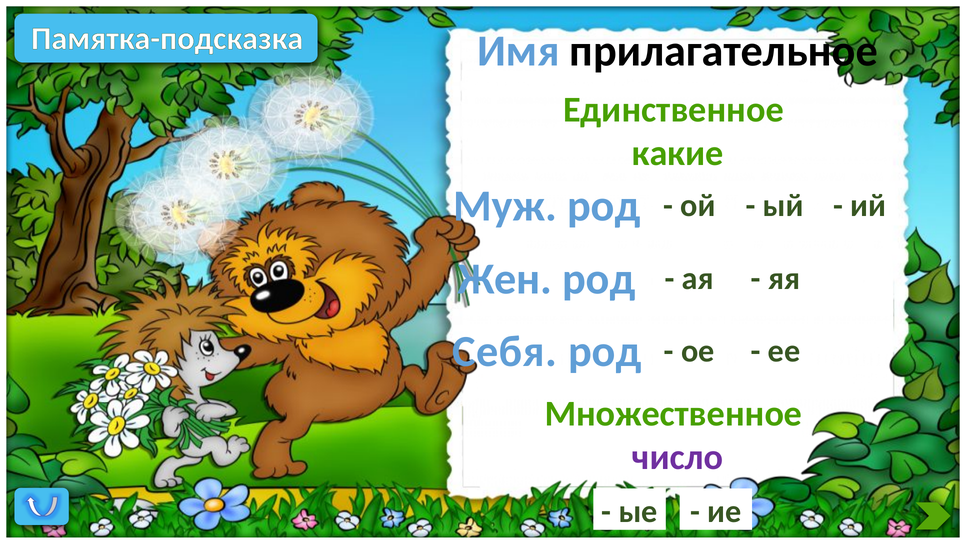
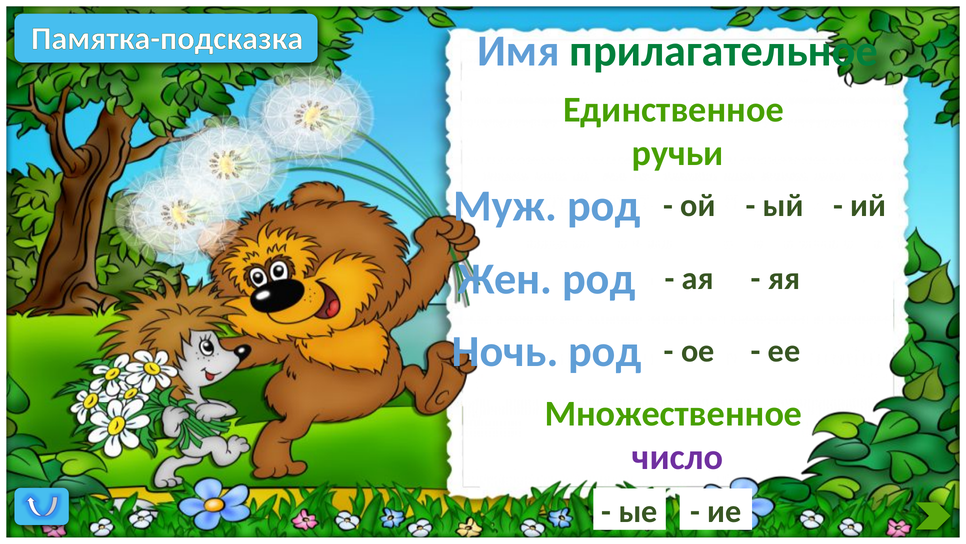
прилагательное colour: black -> green
какие: какие -> ручьи
Себя: Себя -> Ночь
